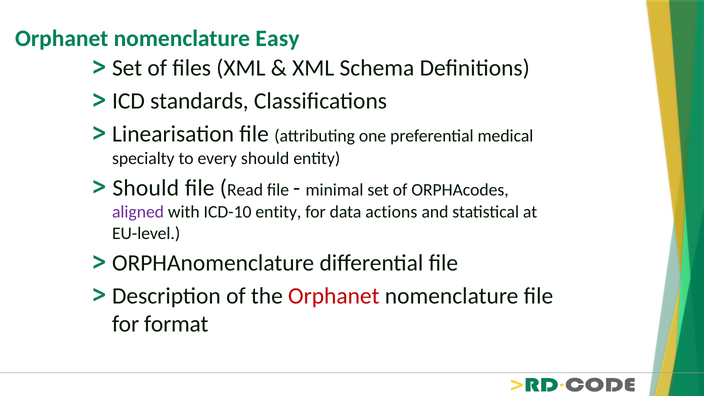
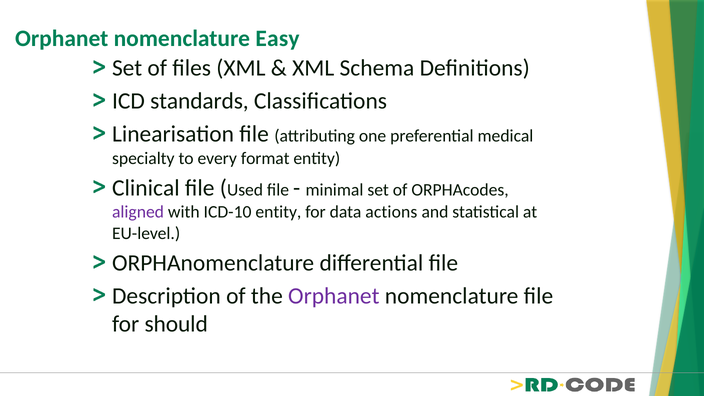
every should: should -> format
Should at (146, 188): Should -> Clinical
Read: Read -> Used
Orphanet at (334, 296) colour: red -> purple
format: format -> should
